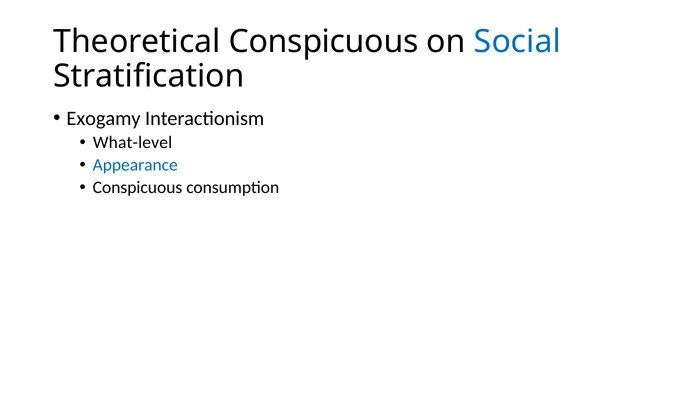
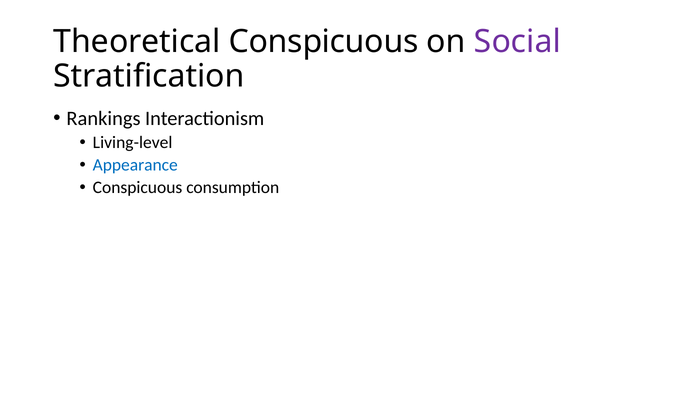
Social colour: blue -> purple
Exogamy: Exogamy -> Rankings
What-level: What-level -> Living-level
